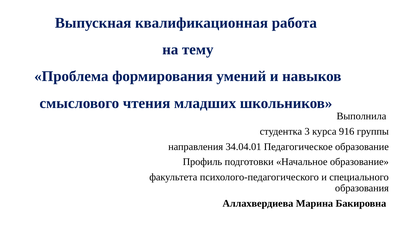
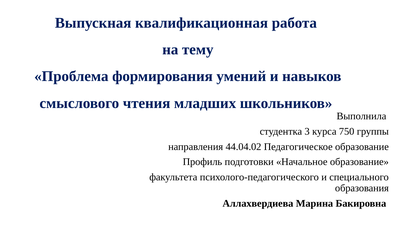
916: 916 -> 750
34.04.01: 34.04.01 -> 44.04.02
